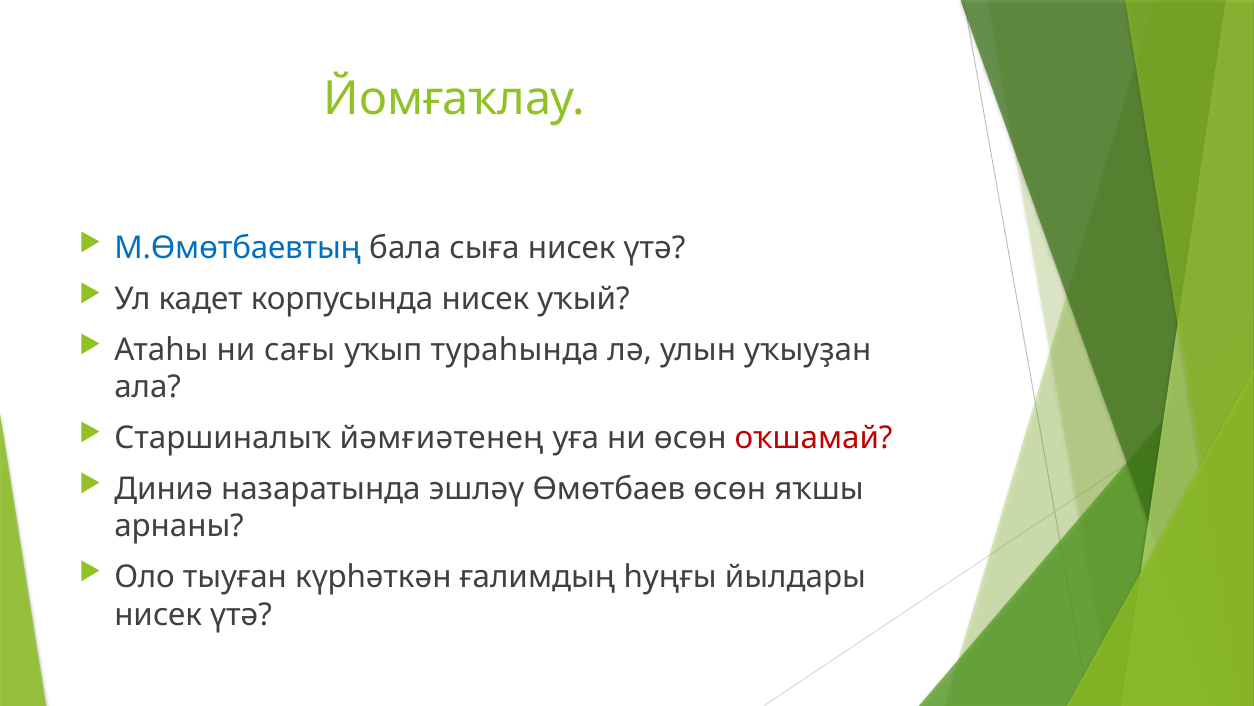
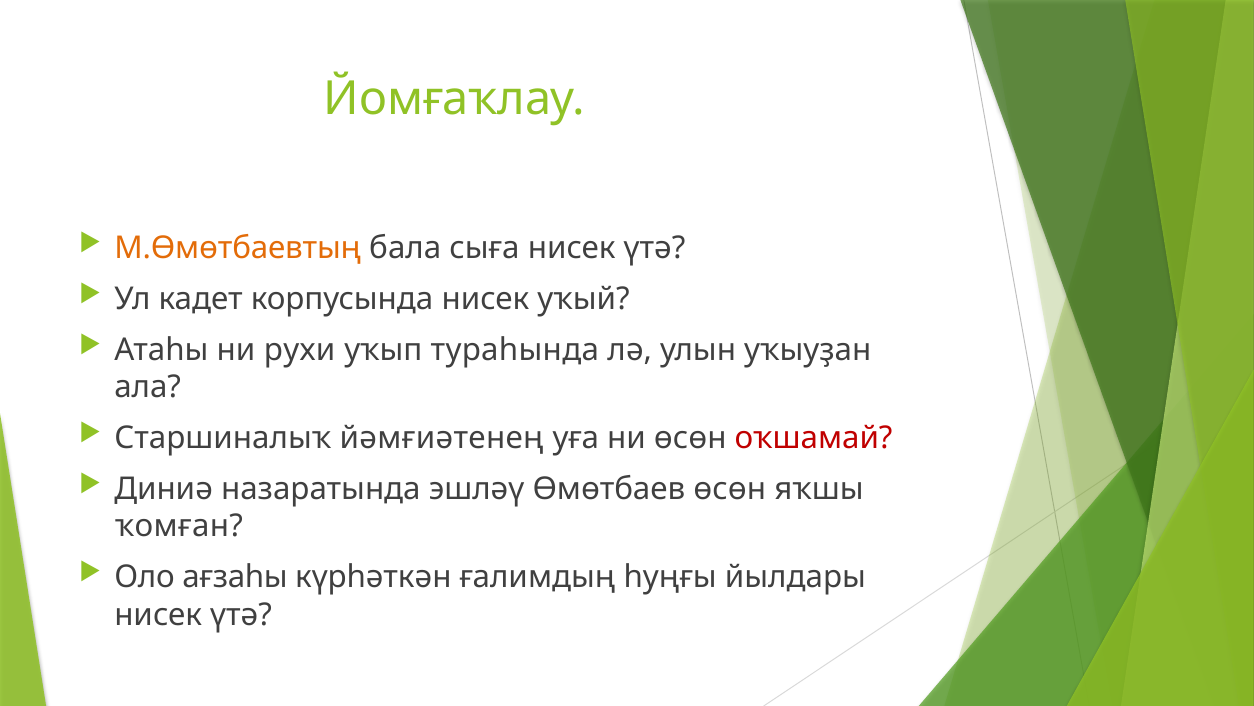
М.Өмөтбаевтың colour: blue -> orange
сағы: сағы -> рухи
арнаны: арнаны -> ҡомған
тыуған: тыуған -> ағзаһы
